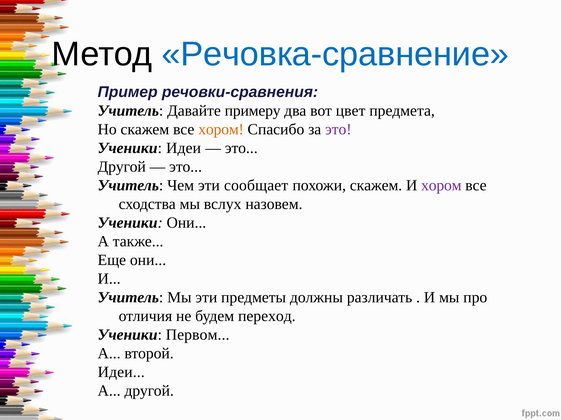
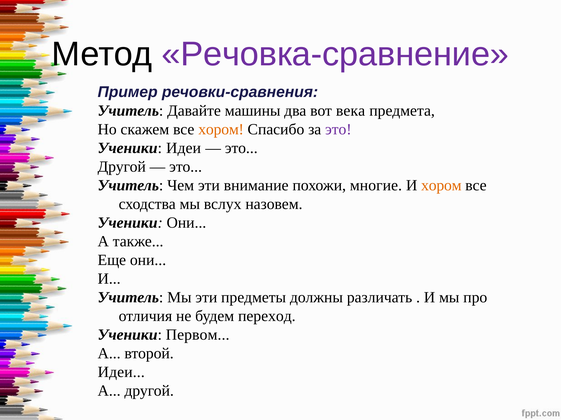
Речовка-сравнение colour: blue -> purple
примеру: примеру -> машины
цвет: цвет -> века
сообщает: сообщает -> внимание
похожи скажем: скажем -> многие
хором at (441, 186) colour: purple -> orange
